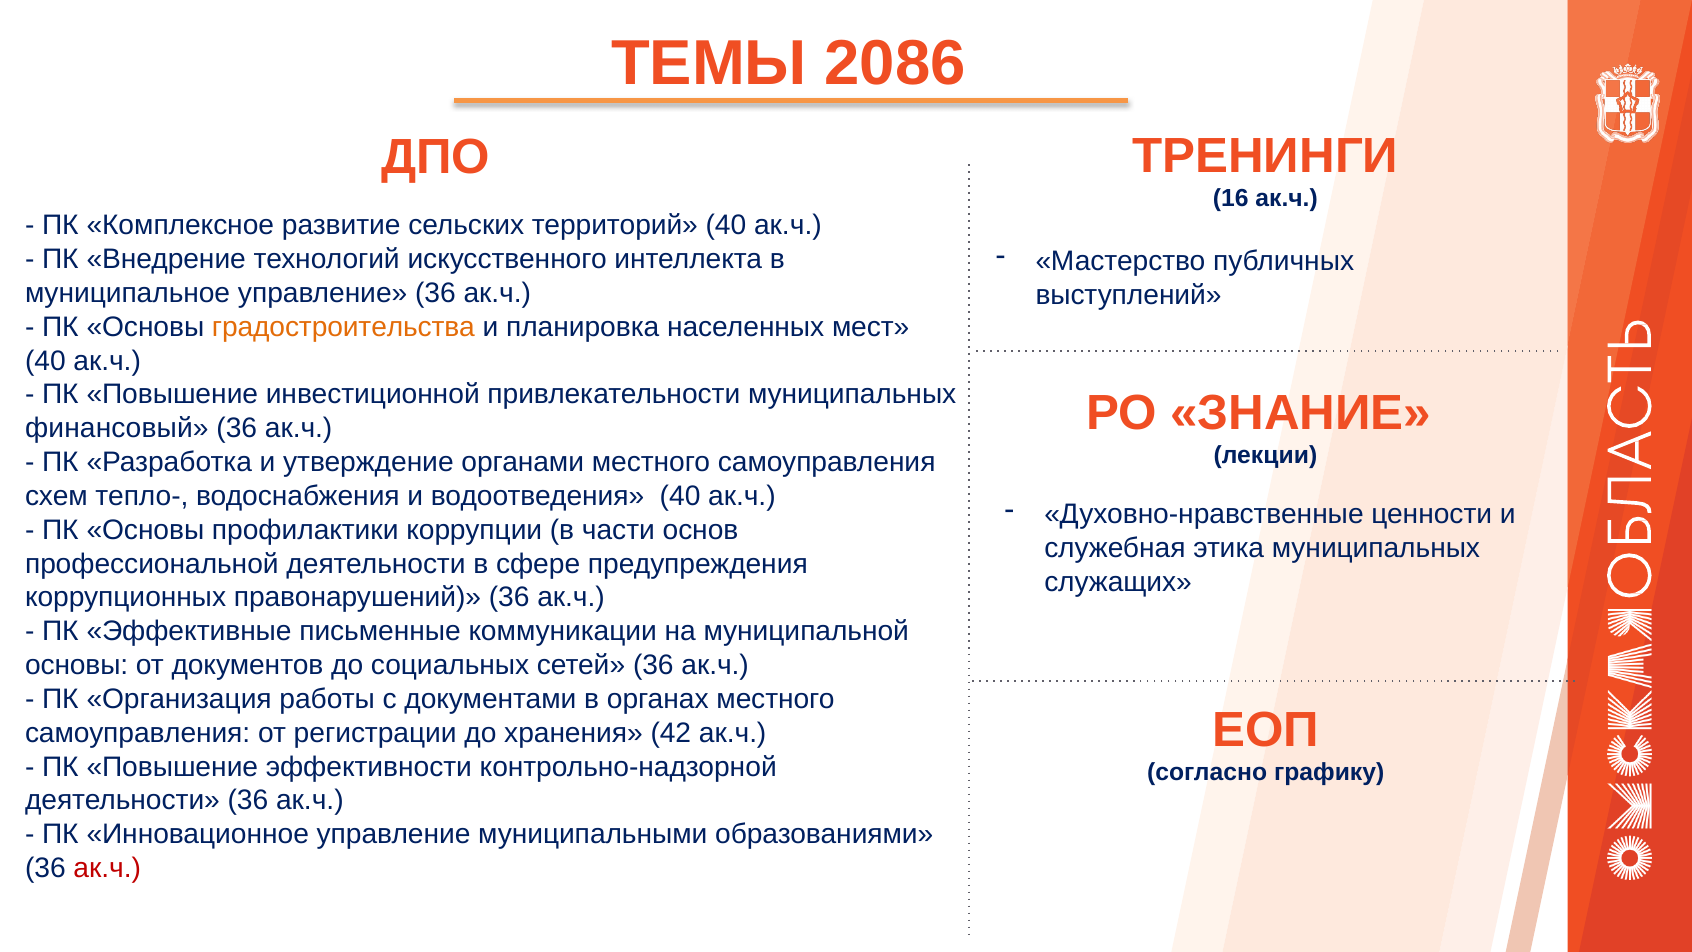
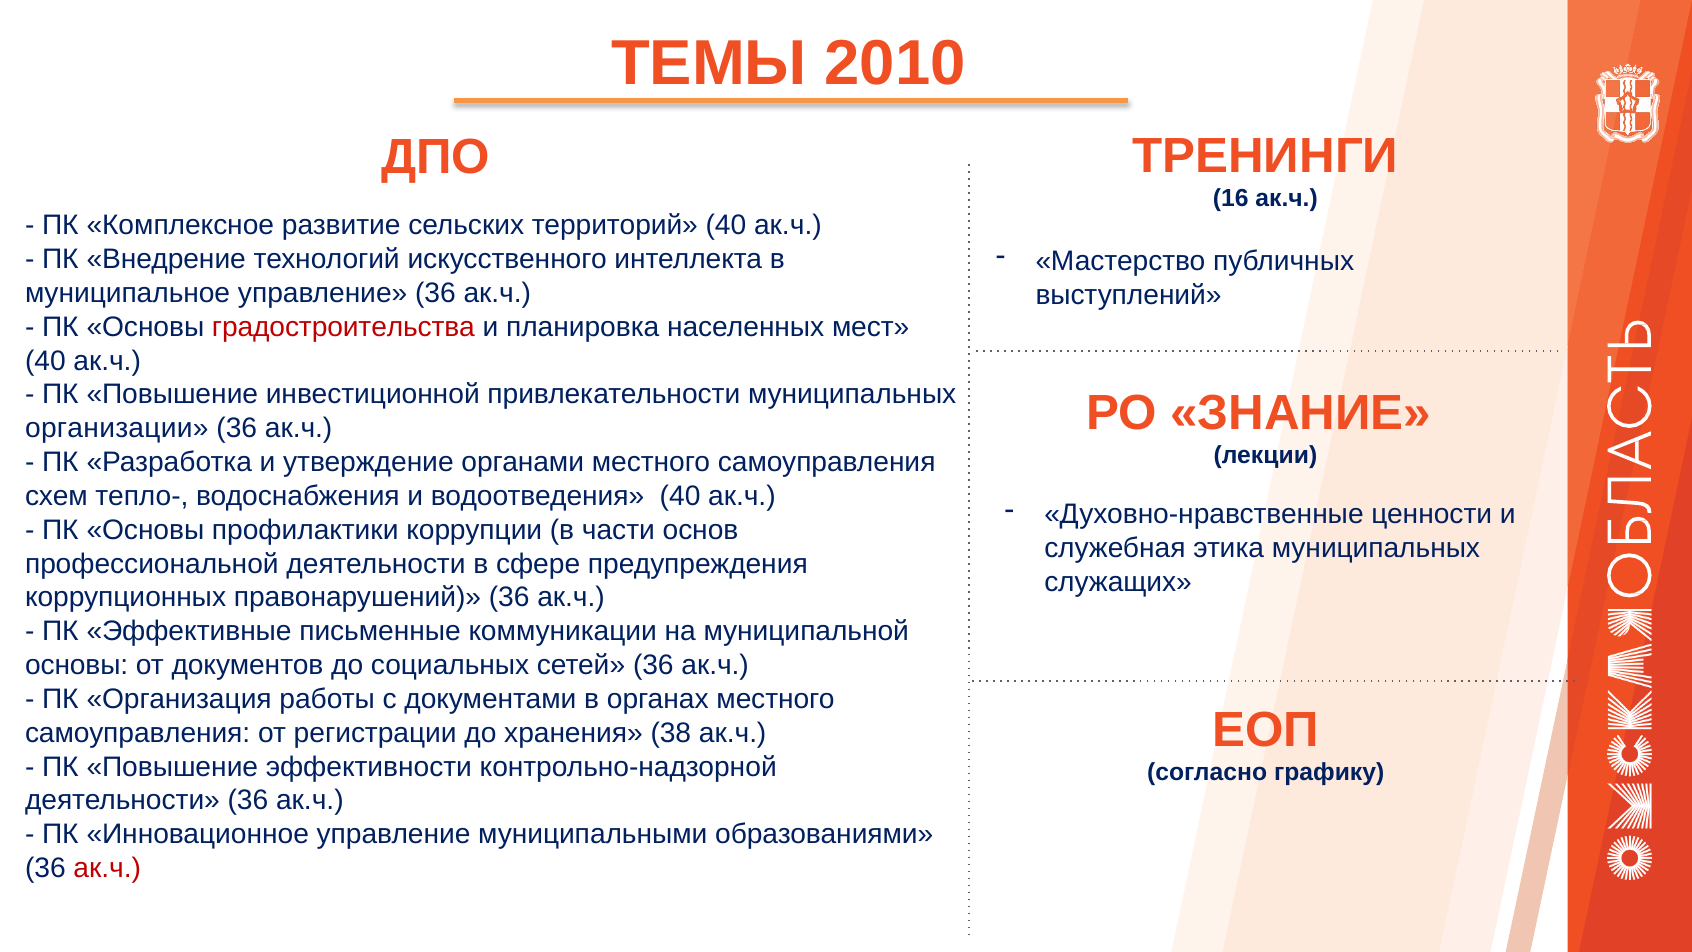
2086: 2086 -> 2010
градостроительства colour: orange -> red
финансовый: финансовый -> организации
42: 42 -> 38
